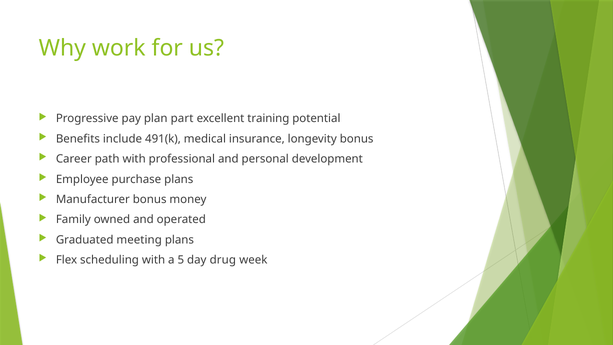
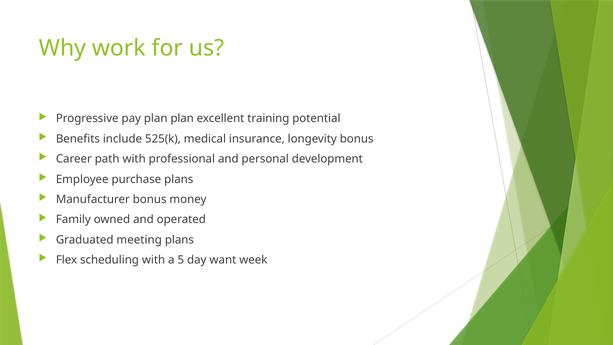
plan part: part -> plan
491(k: 491(k -> 525(k
drug: drug -> want
